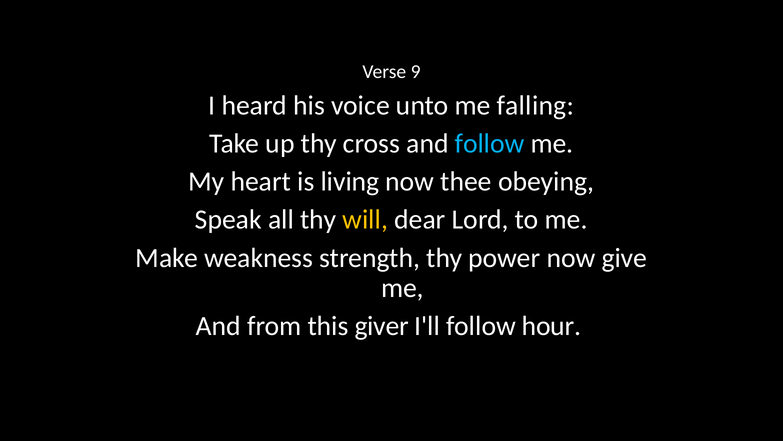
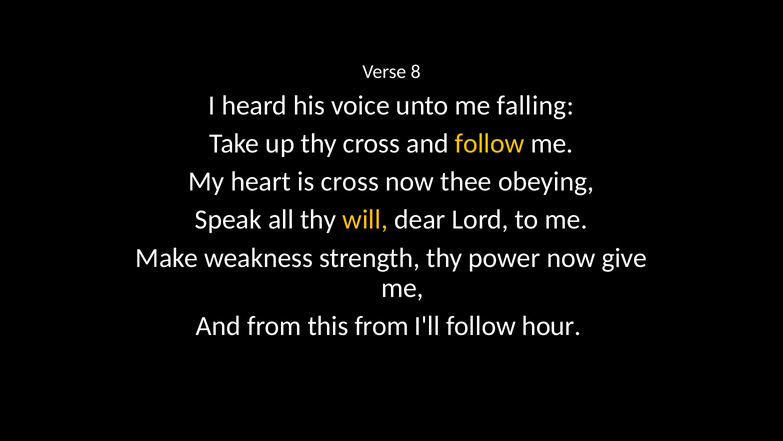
9: 9 -> 8
follow at (490, 143) colour: light blue -> yellow
is living: living -> cross
this giver: giver -> from
